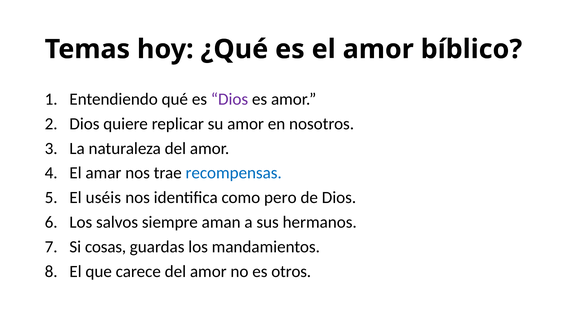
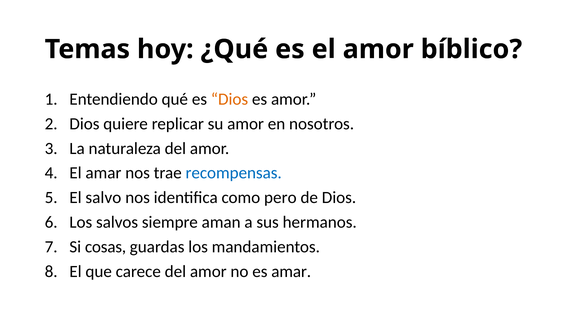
Dios at (230, 99) colour: purple -> orange
uséis: uséis -> salvo
es otros: otros -> amar
